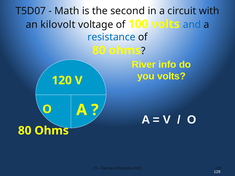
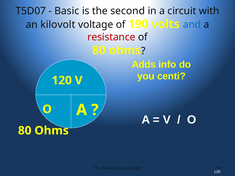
Math: Math -> Basic
100: 100 -> 190
resistance colour: blue -> red
River: River -> Adds
you volts: volts -> centi
